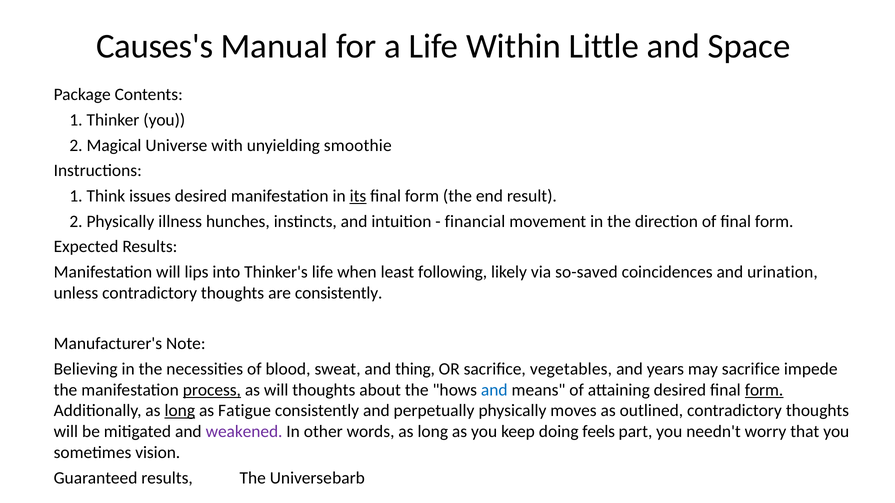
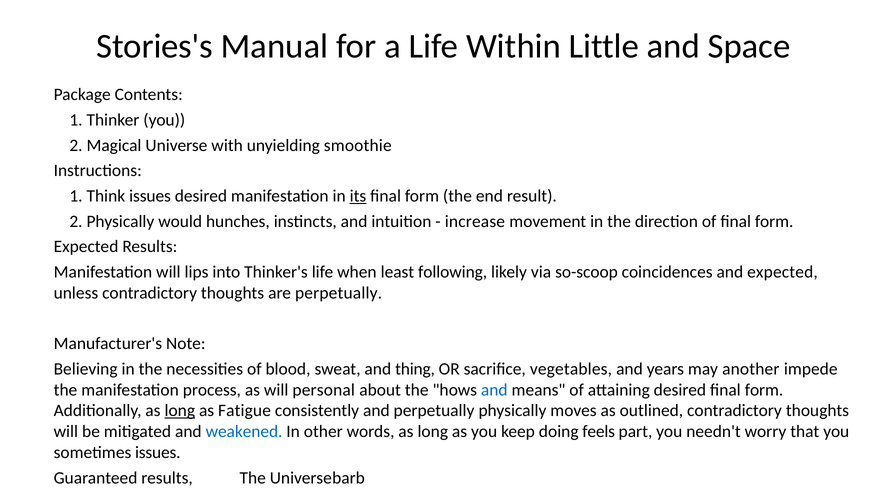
Causes's: Causes's -> Stories's
illness: illness -> would
financial: financial -> increase
so-saved: so-saved -> so-scoop
and urination: urination -> expected
are consistently: consistently -> perpetually
may sacrifice: sacrifice -> another
process underline: present -> none
will thoughts: thoughts -> personal
form at (764, 390) underline: present -> none
weakened colour: purple -> blue
sometimes vision: vision -> issues
